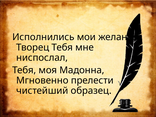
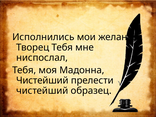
Мгновенно at (42, 80): Мгновенно -> Чистейший
